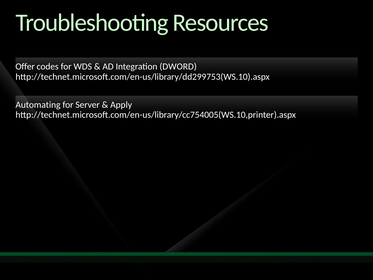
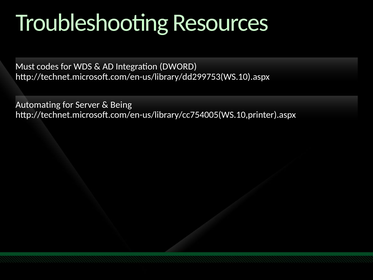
Offer: Offer -> Must
Apply: Apply -> Being
